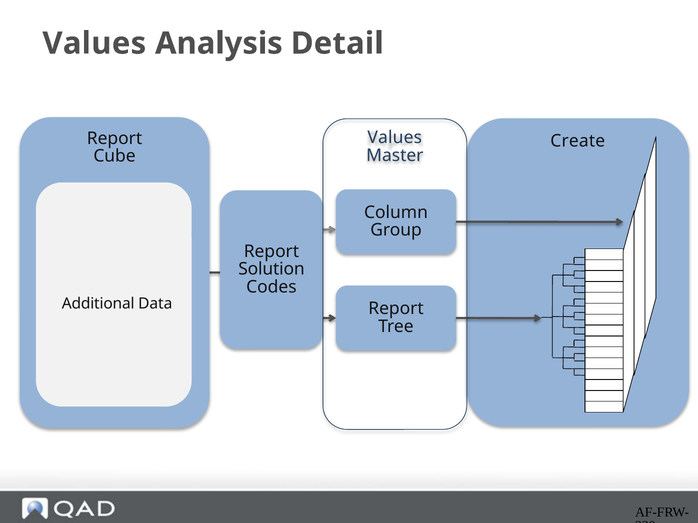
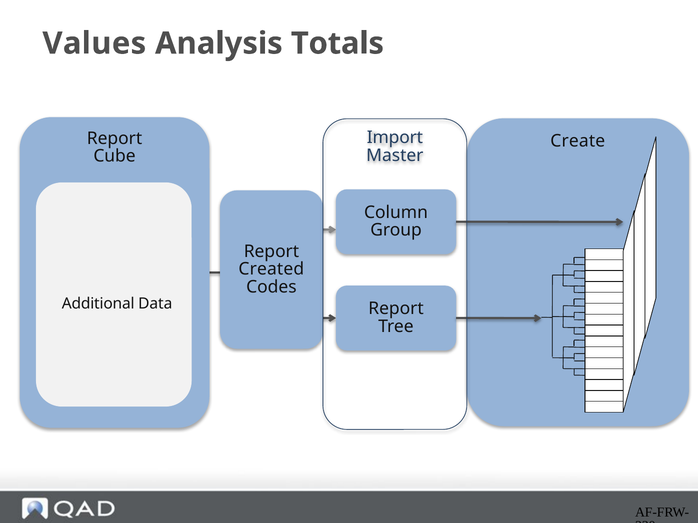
Detail: Detail -> Totals
Values at (395, 138): Values -> Import
Solution: Solution -> Created
